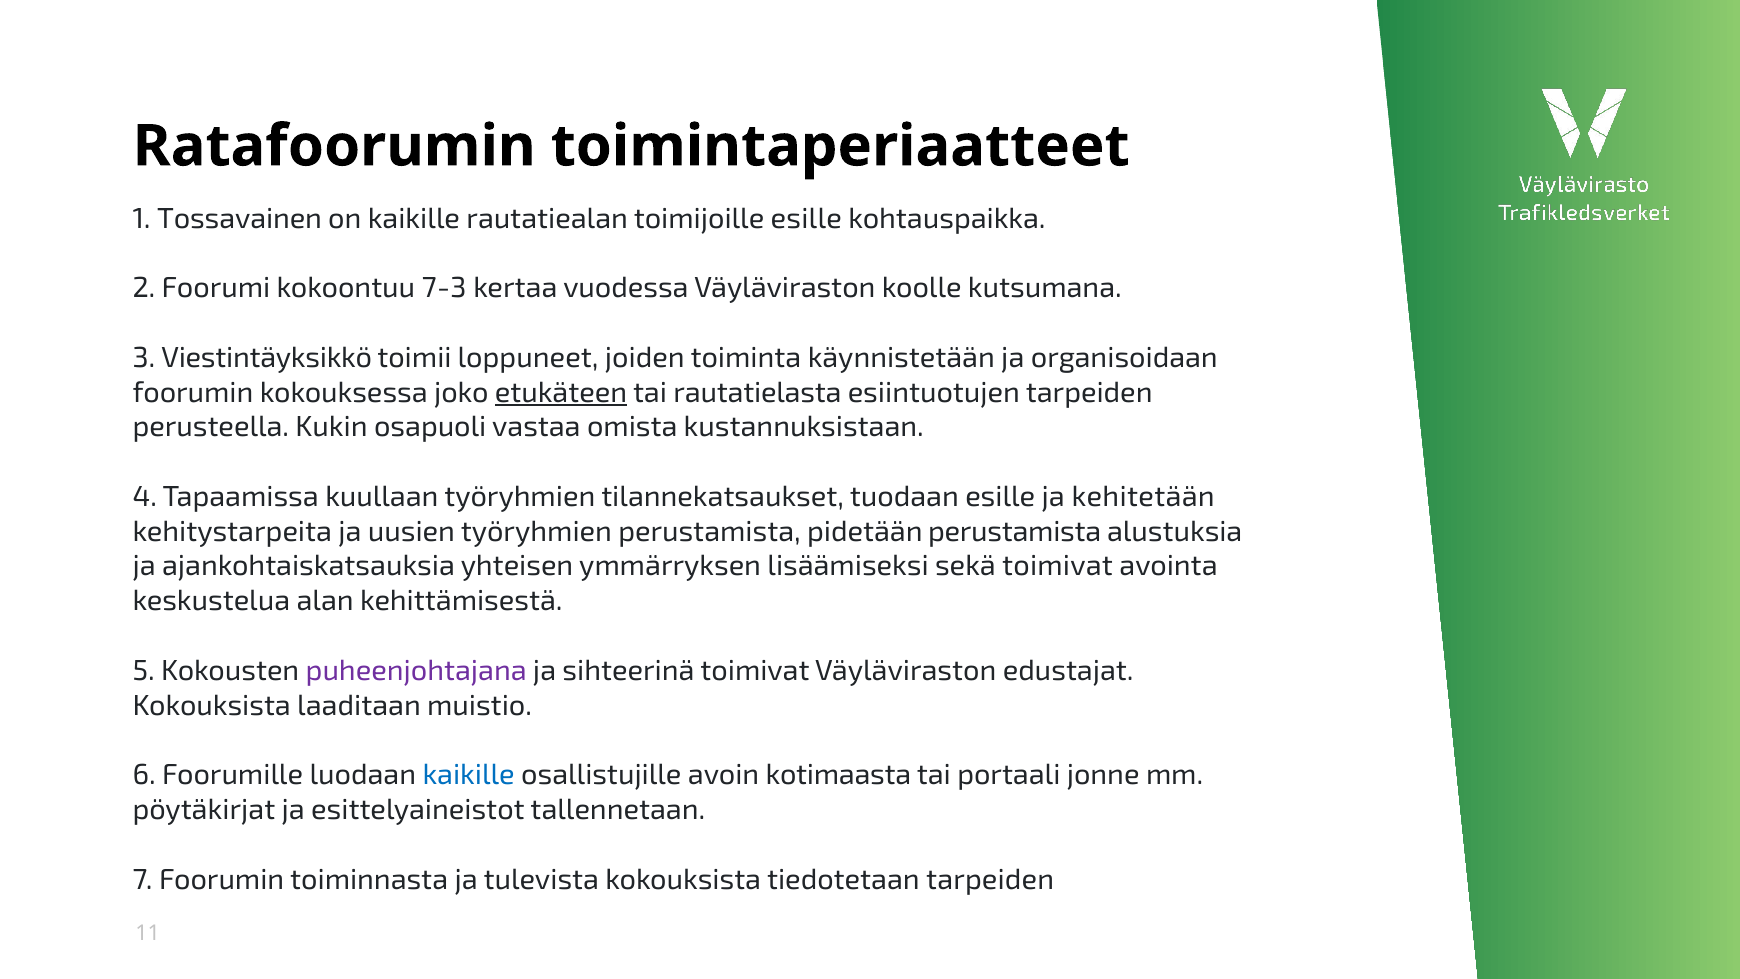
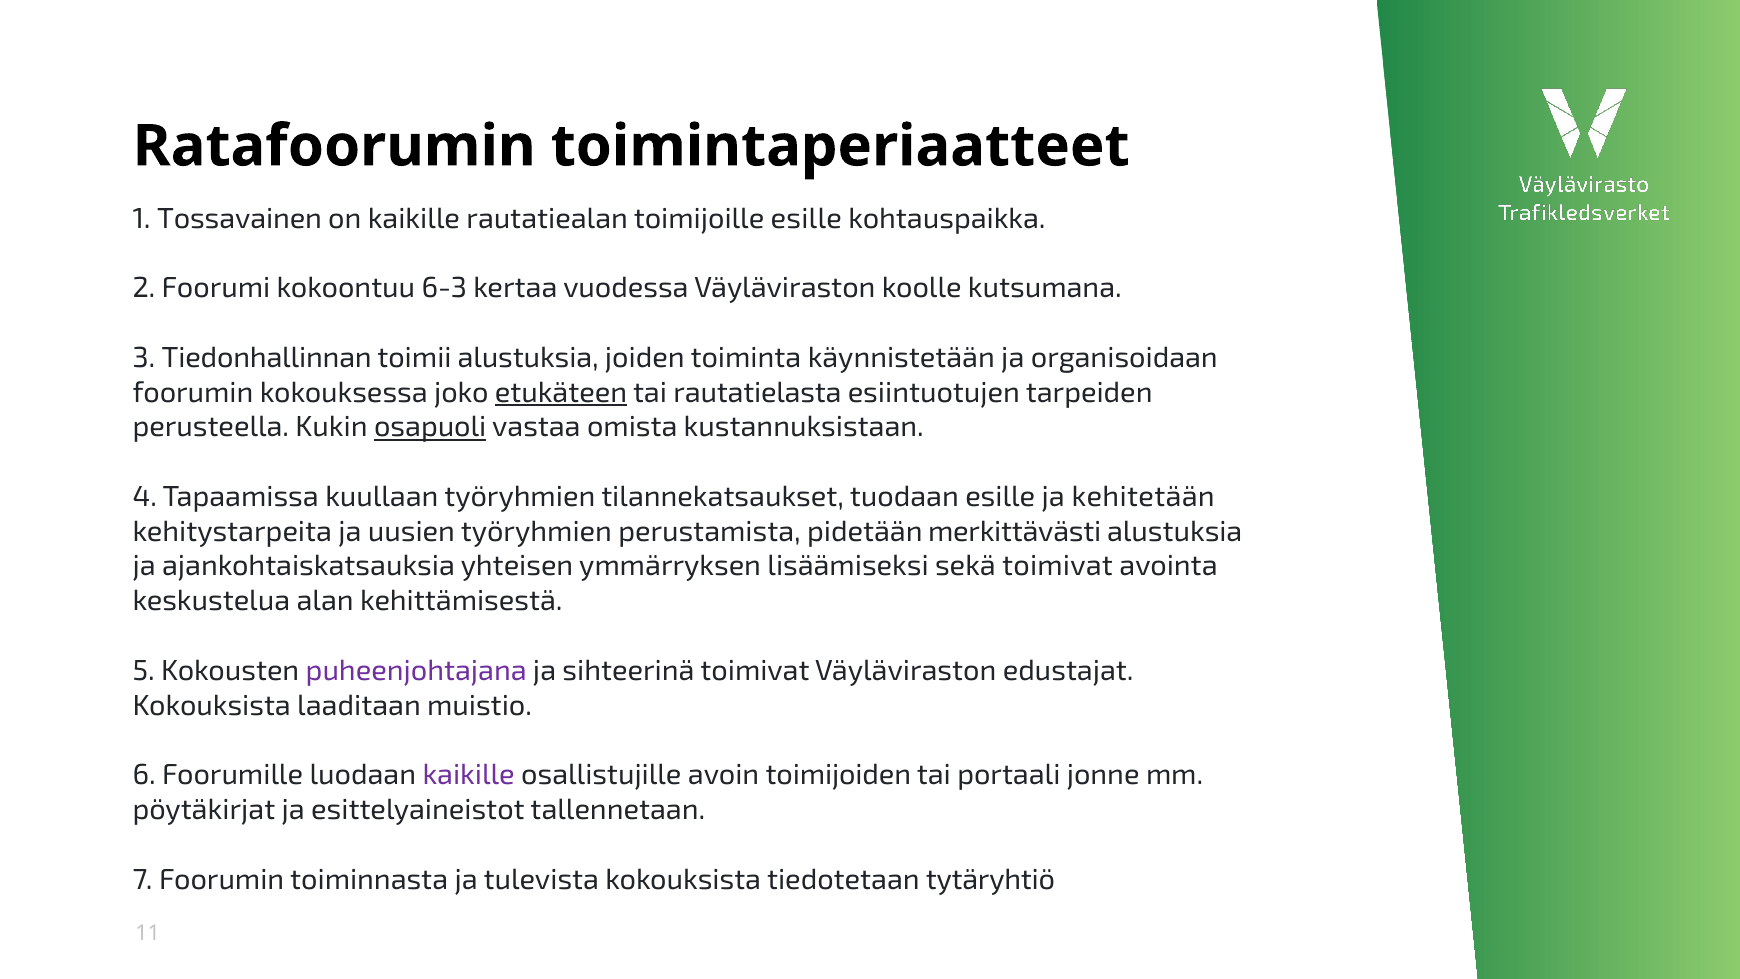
7-3: 7-3 -> 6-3
Viestintäyksikkö: Viestintäyksikkö -> Tiedonhallinnan
toimii loppuneet: loppuneet -> alustuksia
osapuoli underline: none -> present
pidetään perustamista: perustamista -> merkittävästi
kaikille at (469, 775) colour: blue -> purple
kotimaasta: kotimaasta -> toimijoiden
tiedotetaan tarpeiden: tarpeiden -> tytäryhtiö
